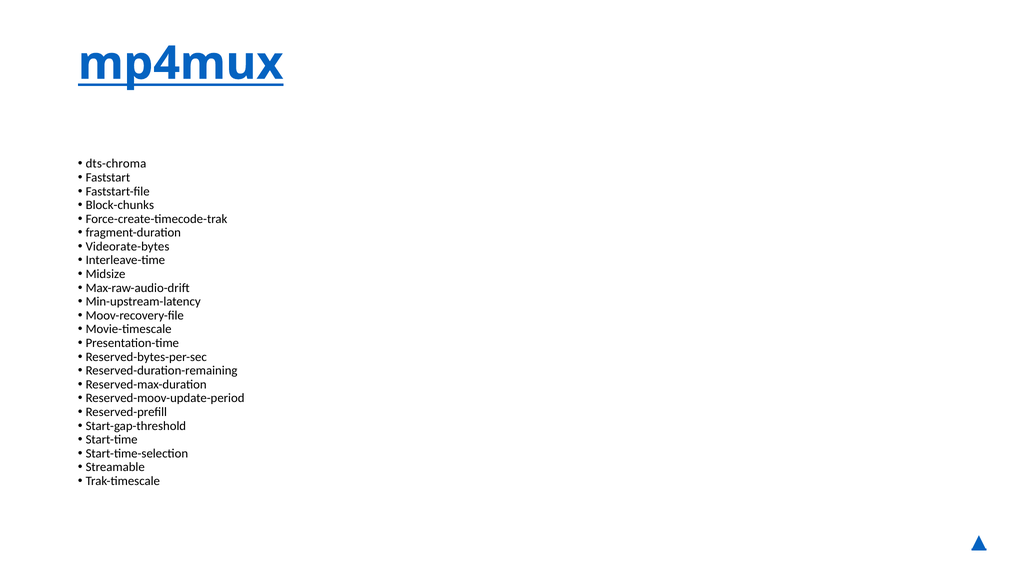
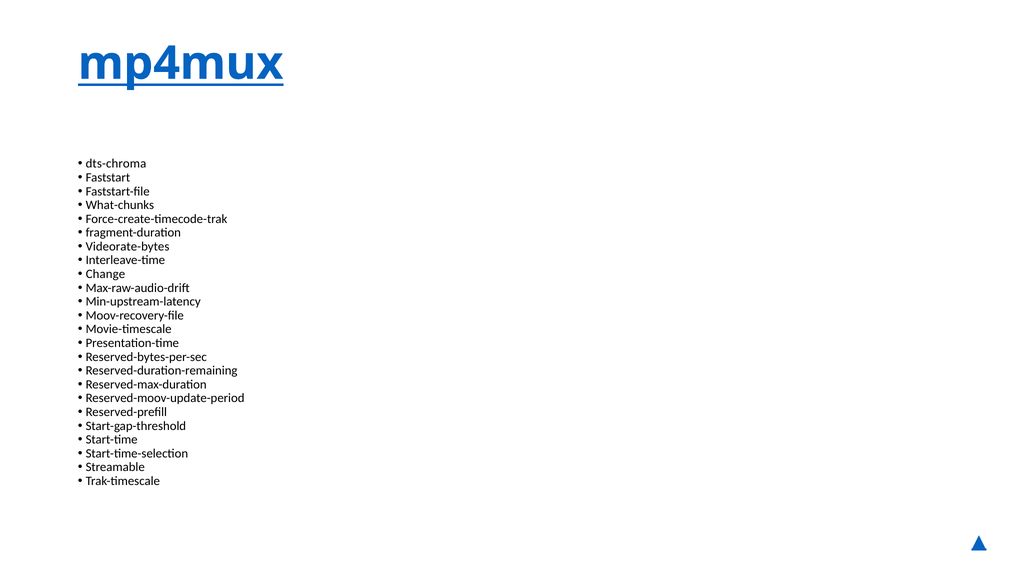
Block-chunks: Block-chunks -> What-chunks
Midsize: Midsize -> Change
